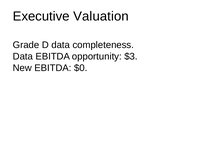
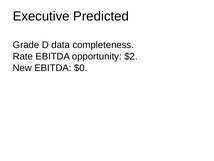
Valuation: Valuation -> Predicted
Data at (23, 56): Data -> Rate
$3: $3 -> $2
